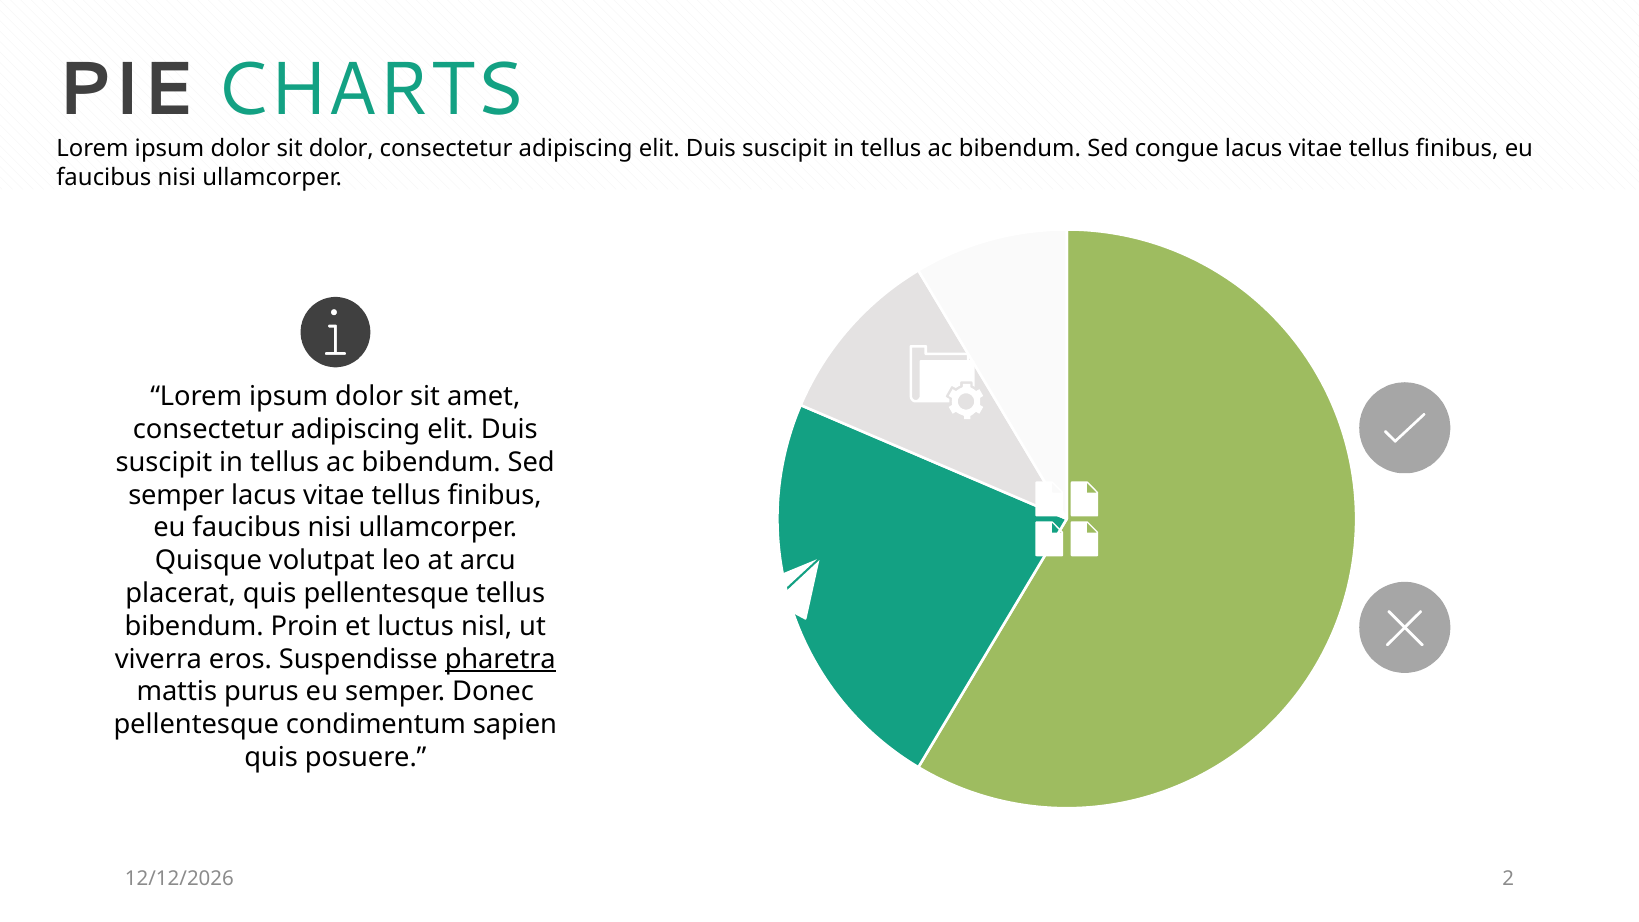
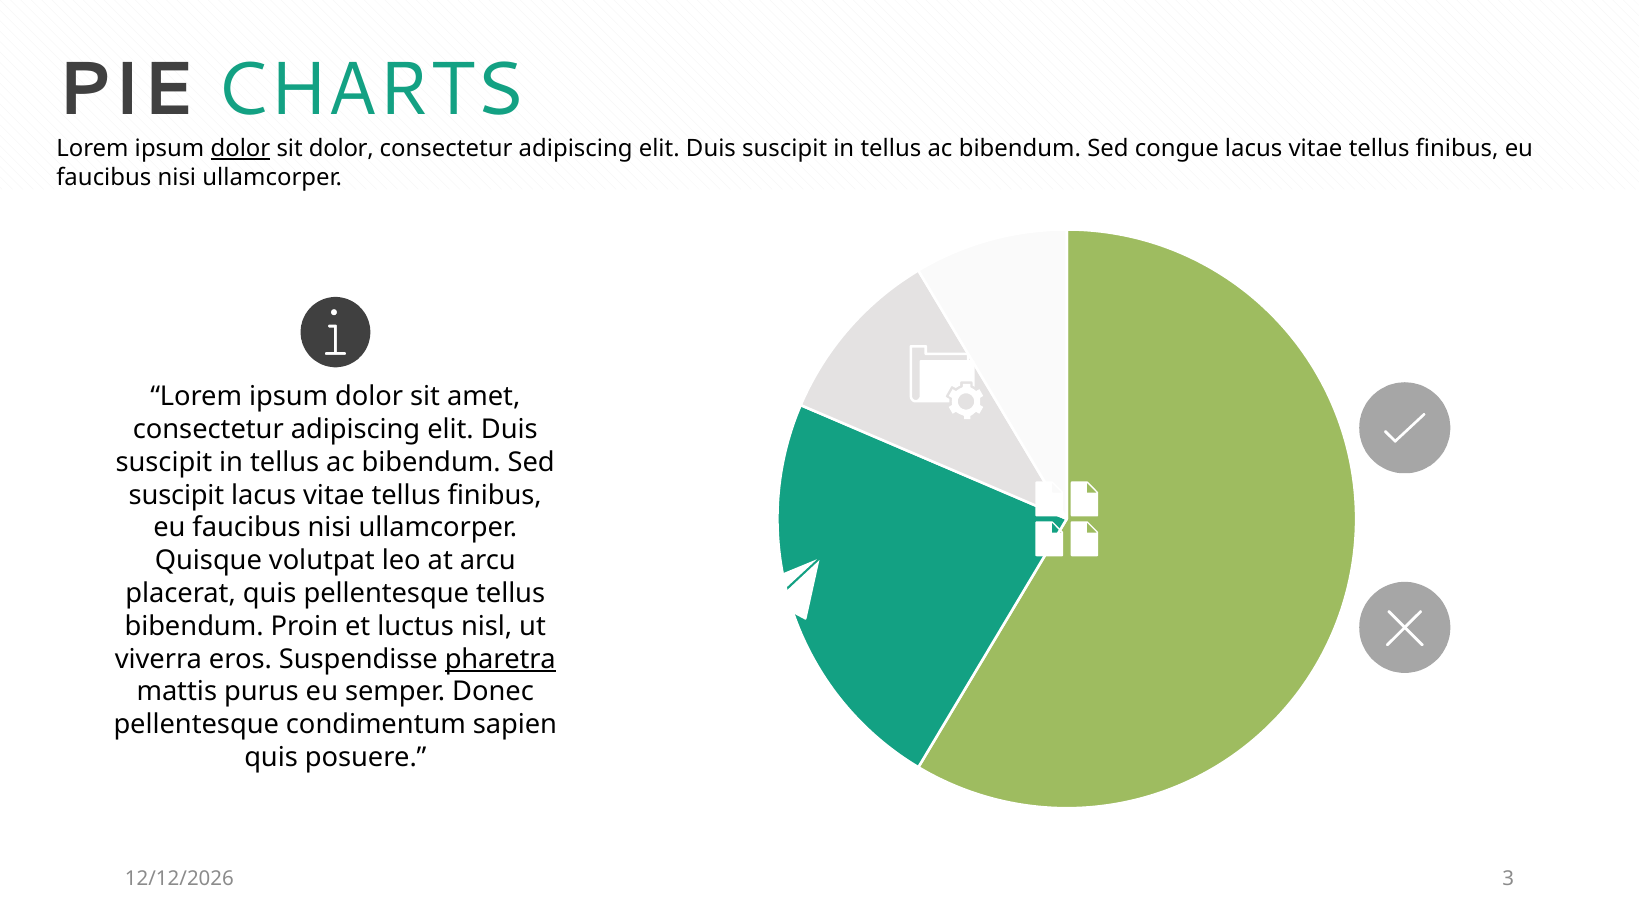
dolor at (240, 149) underline: none -> present
semper at (176, 495): semper -> suscipit
2: 2 -> 3
